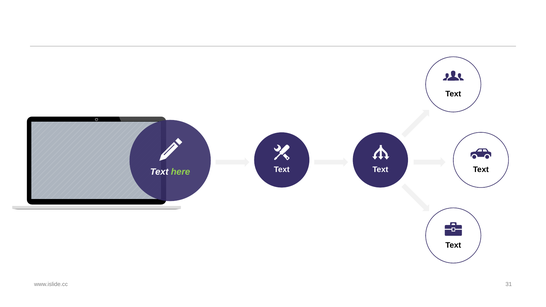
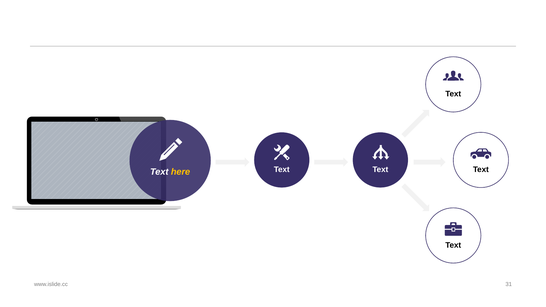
here colour: light green -> yellow
